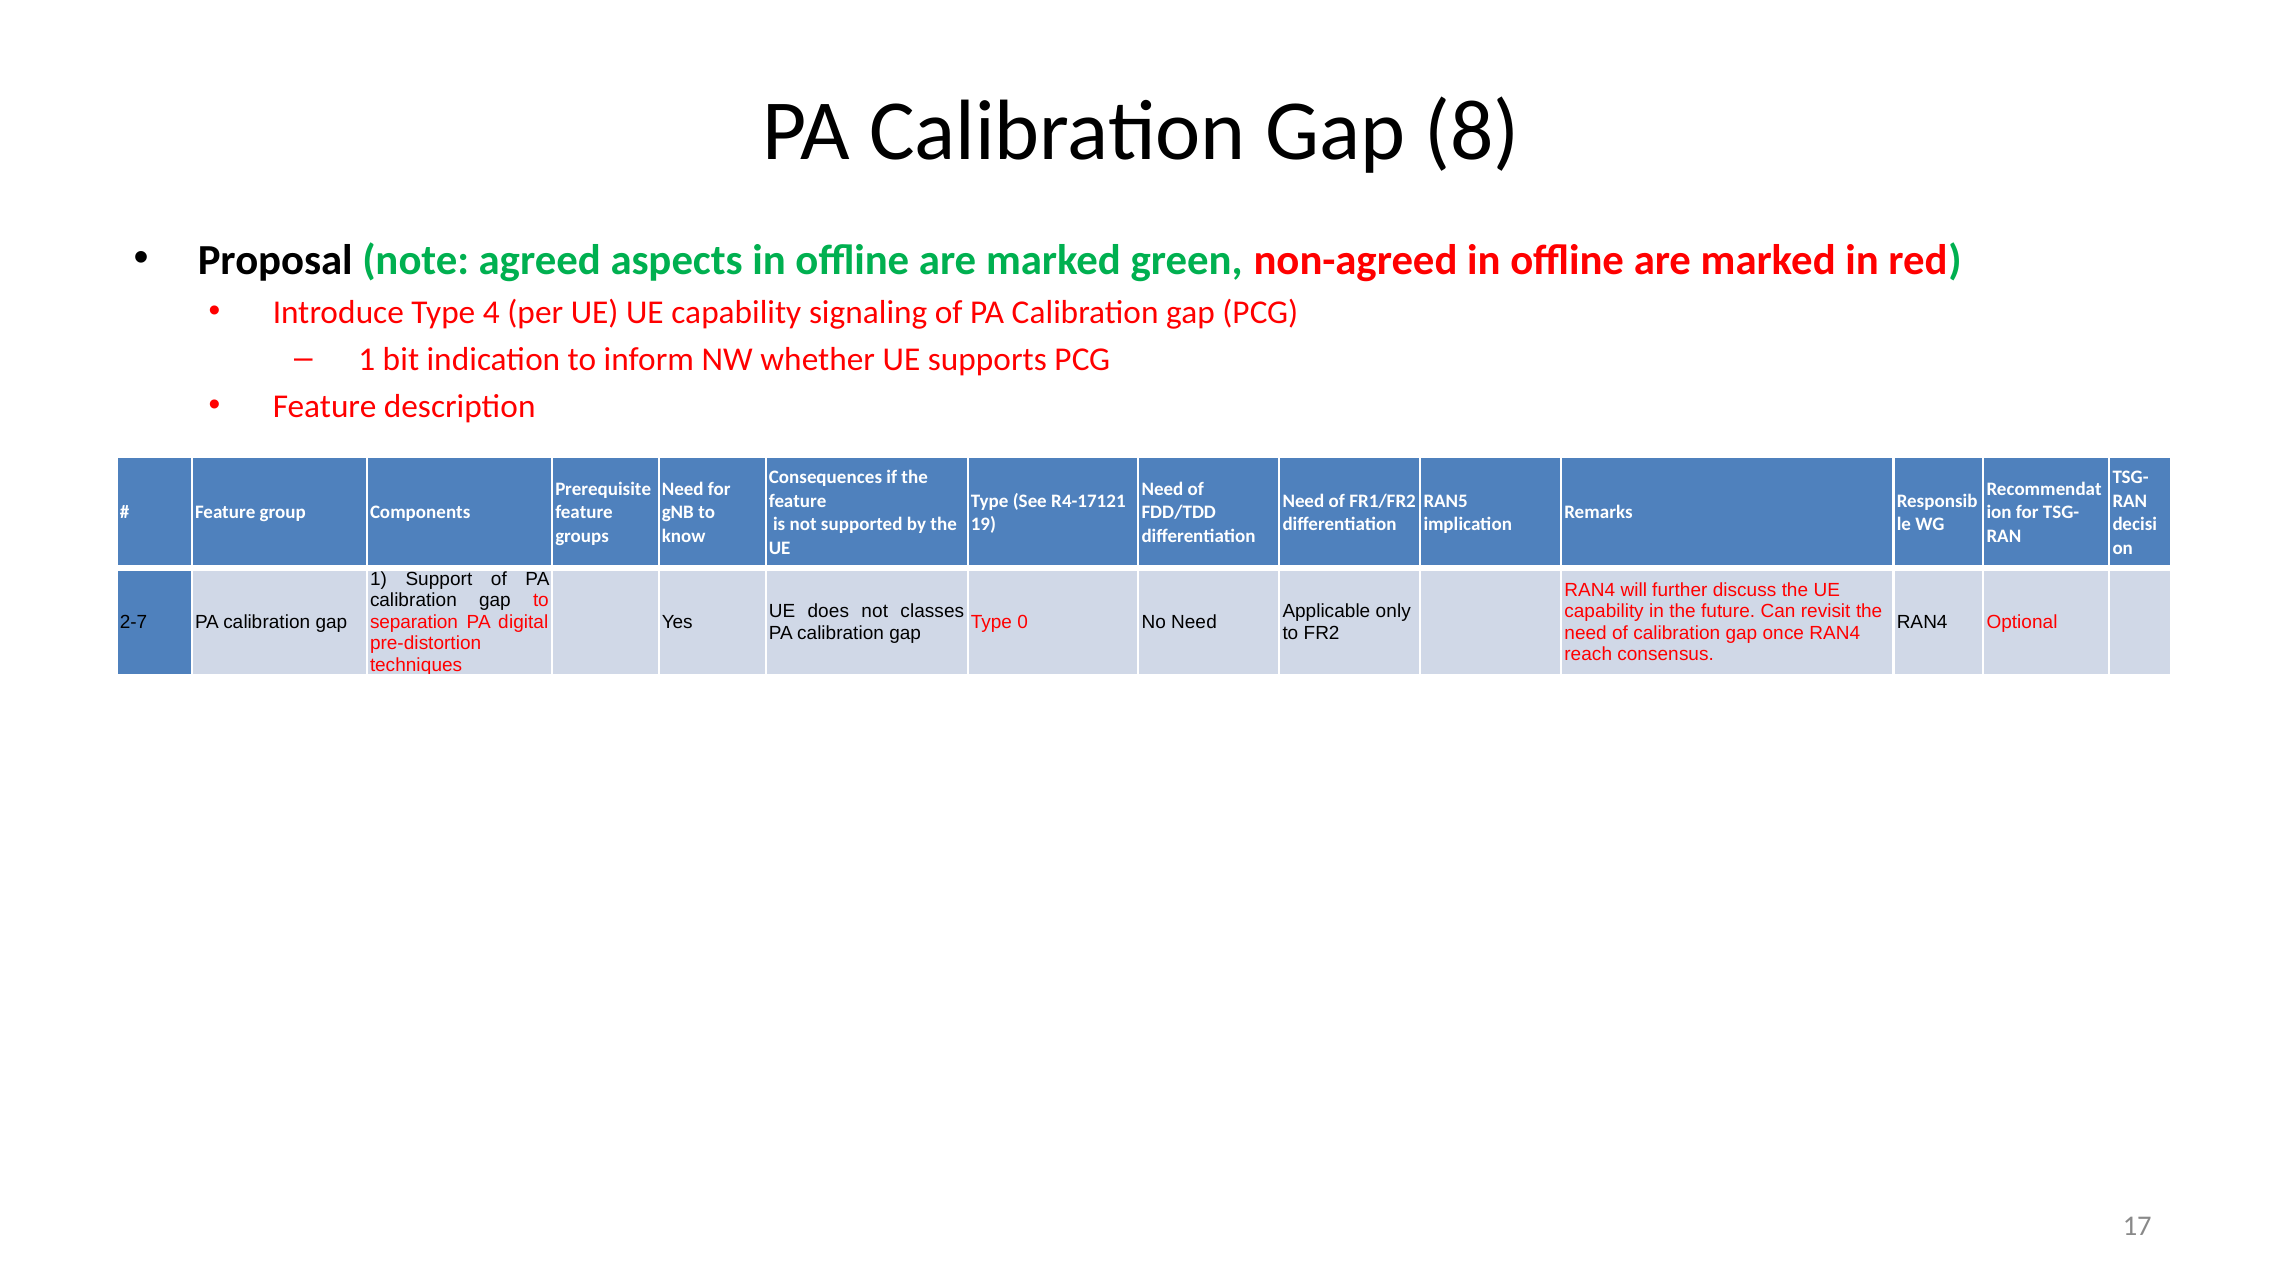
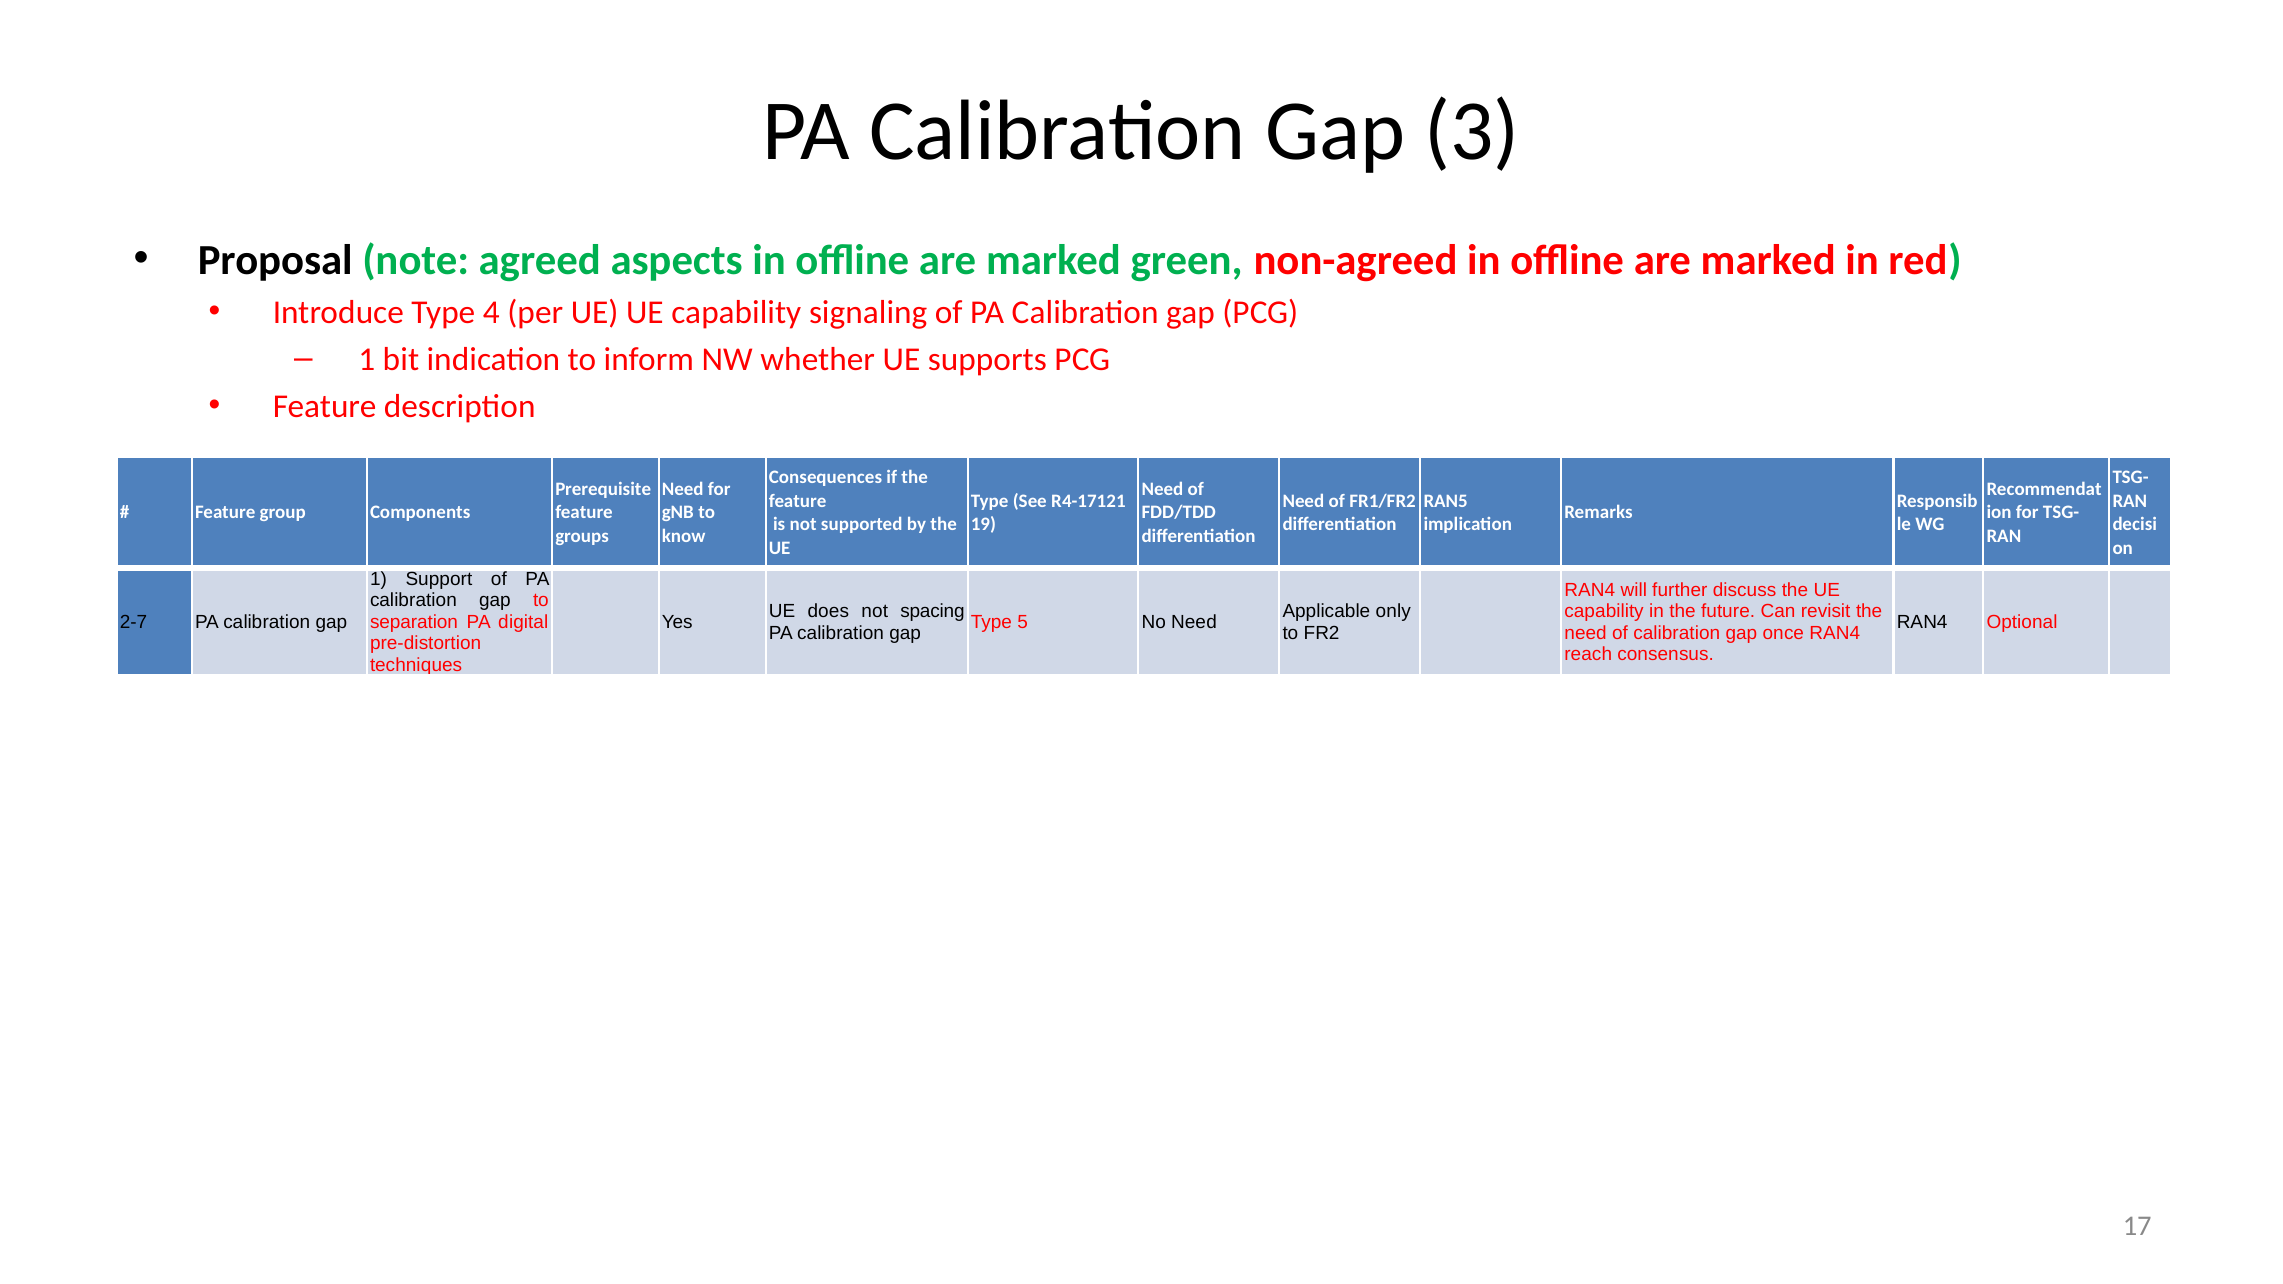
8: 8 -> 3
classes: classes -> spacing
0: 0 -> 5
